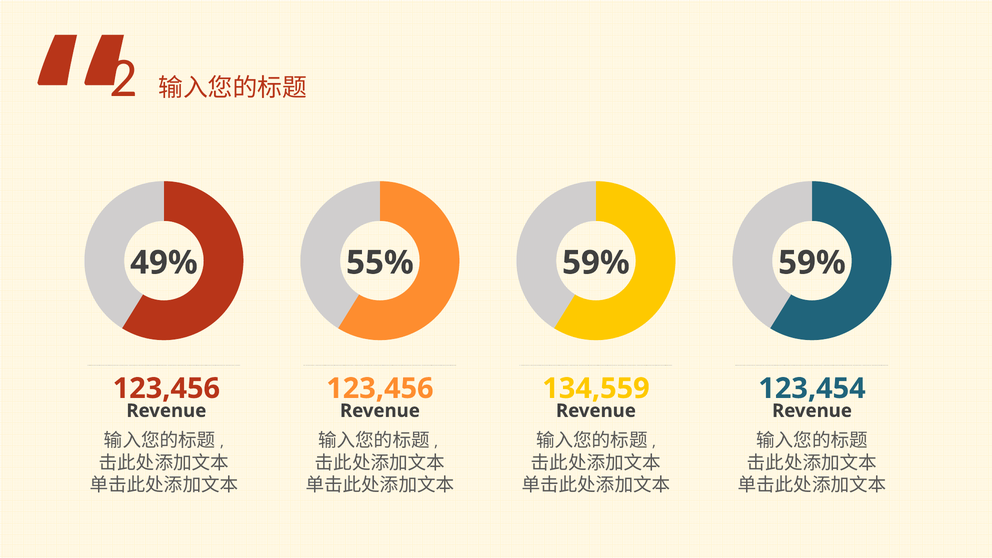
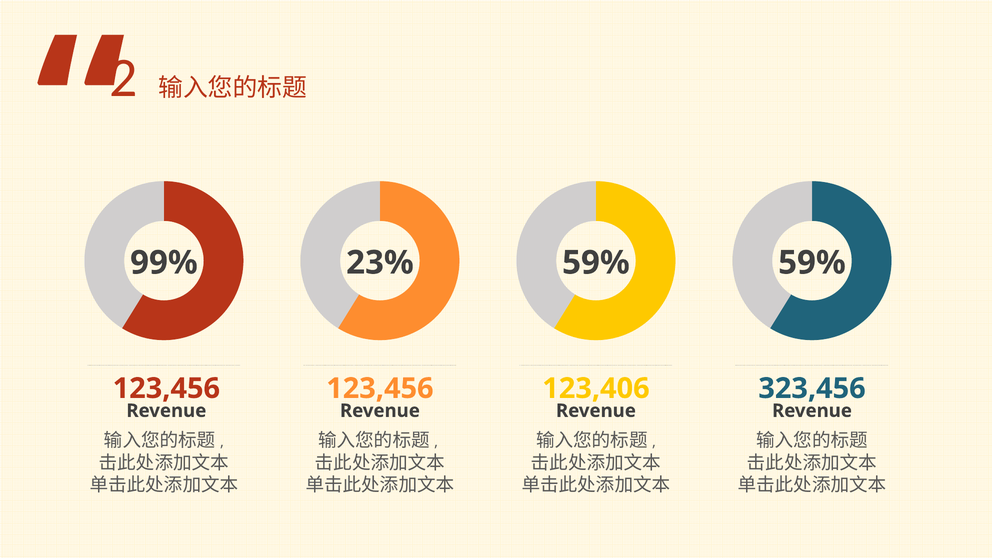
49%: 49% -> 99%
55%: 55% -> 23%
134,559: 134,559 -> 123,406
123,454: 123,454 -> 323,456
